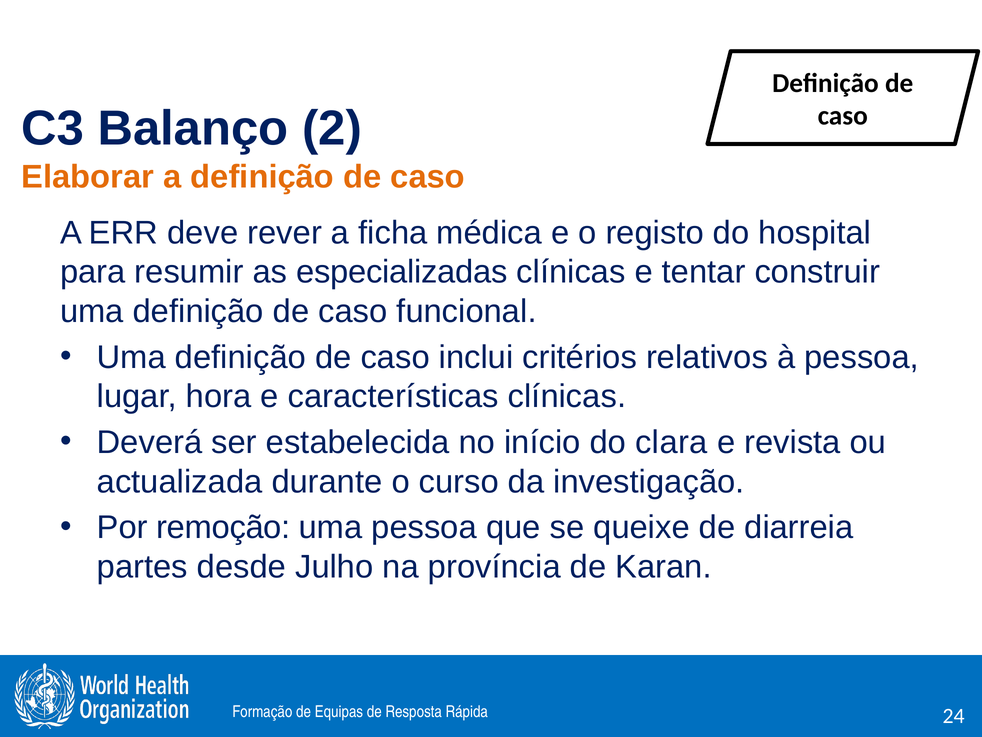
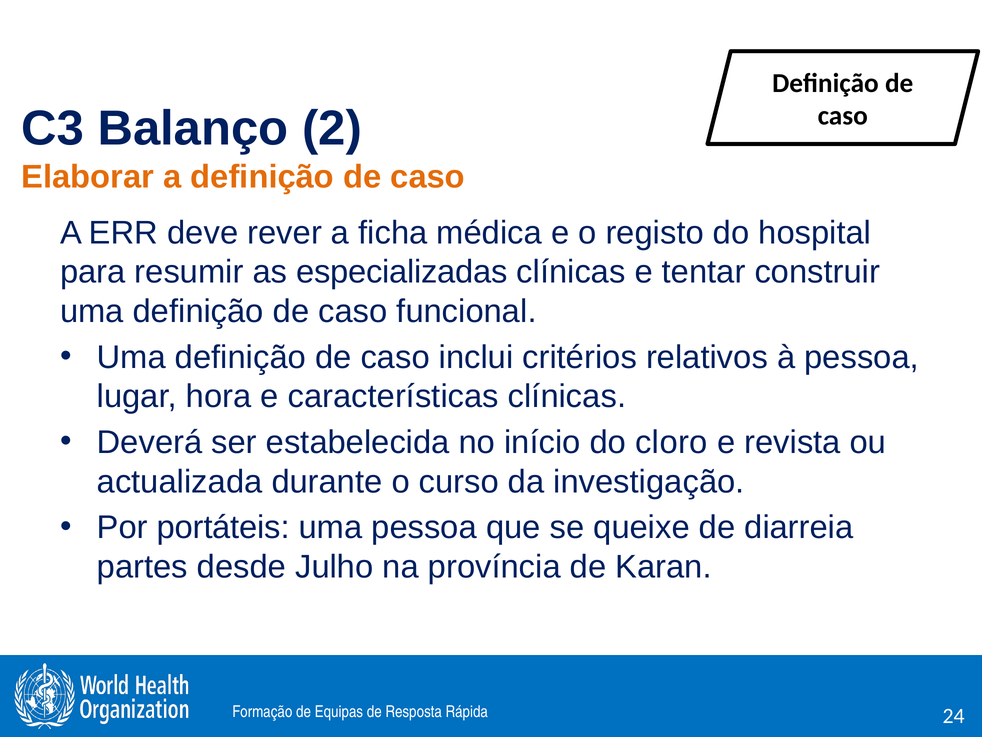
clara: clara -> cloro
remoção: remoção -> portáteis
